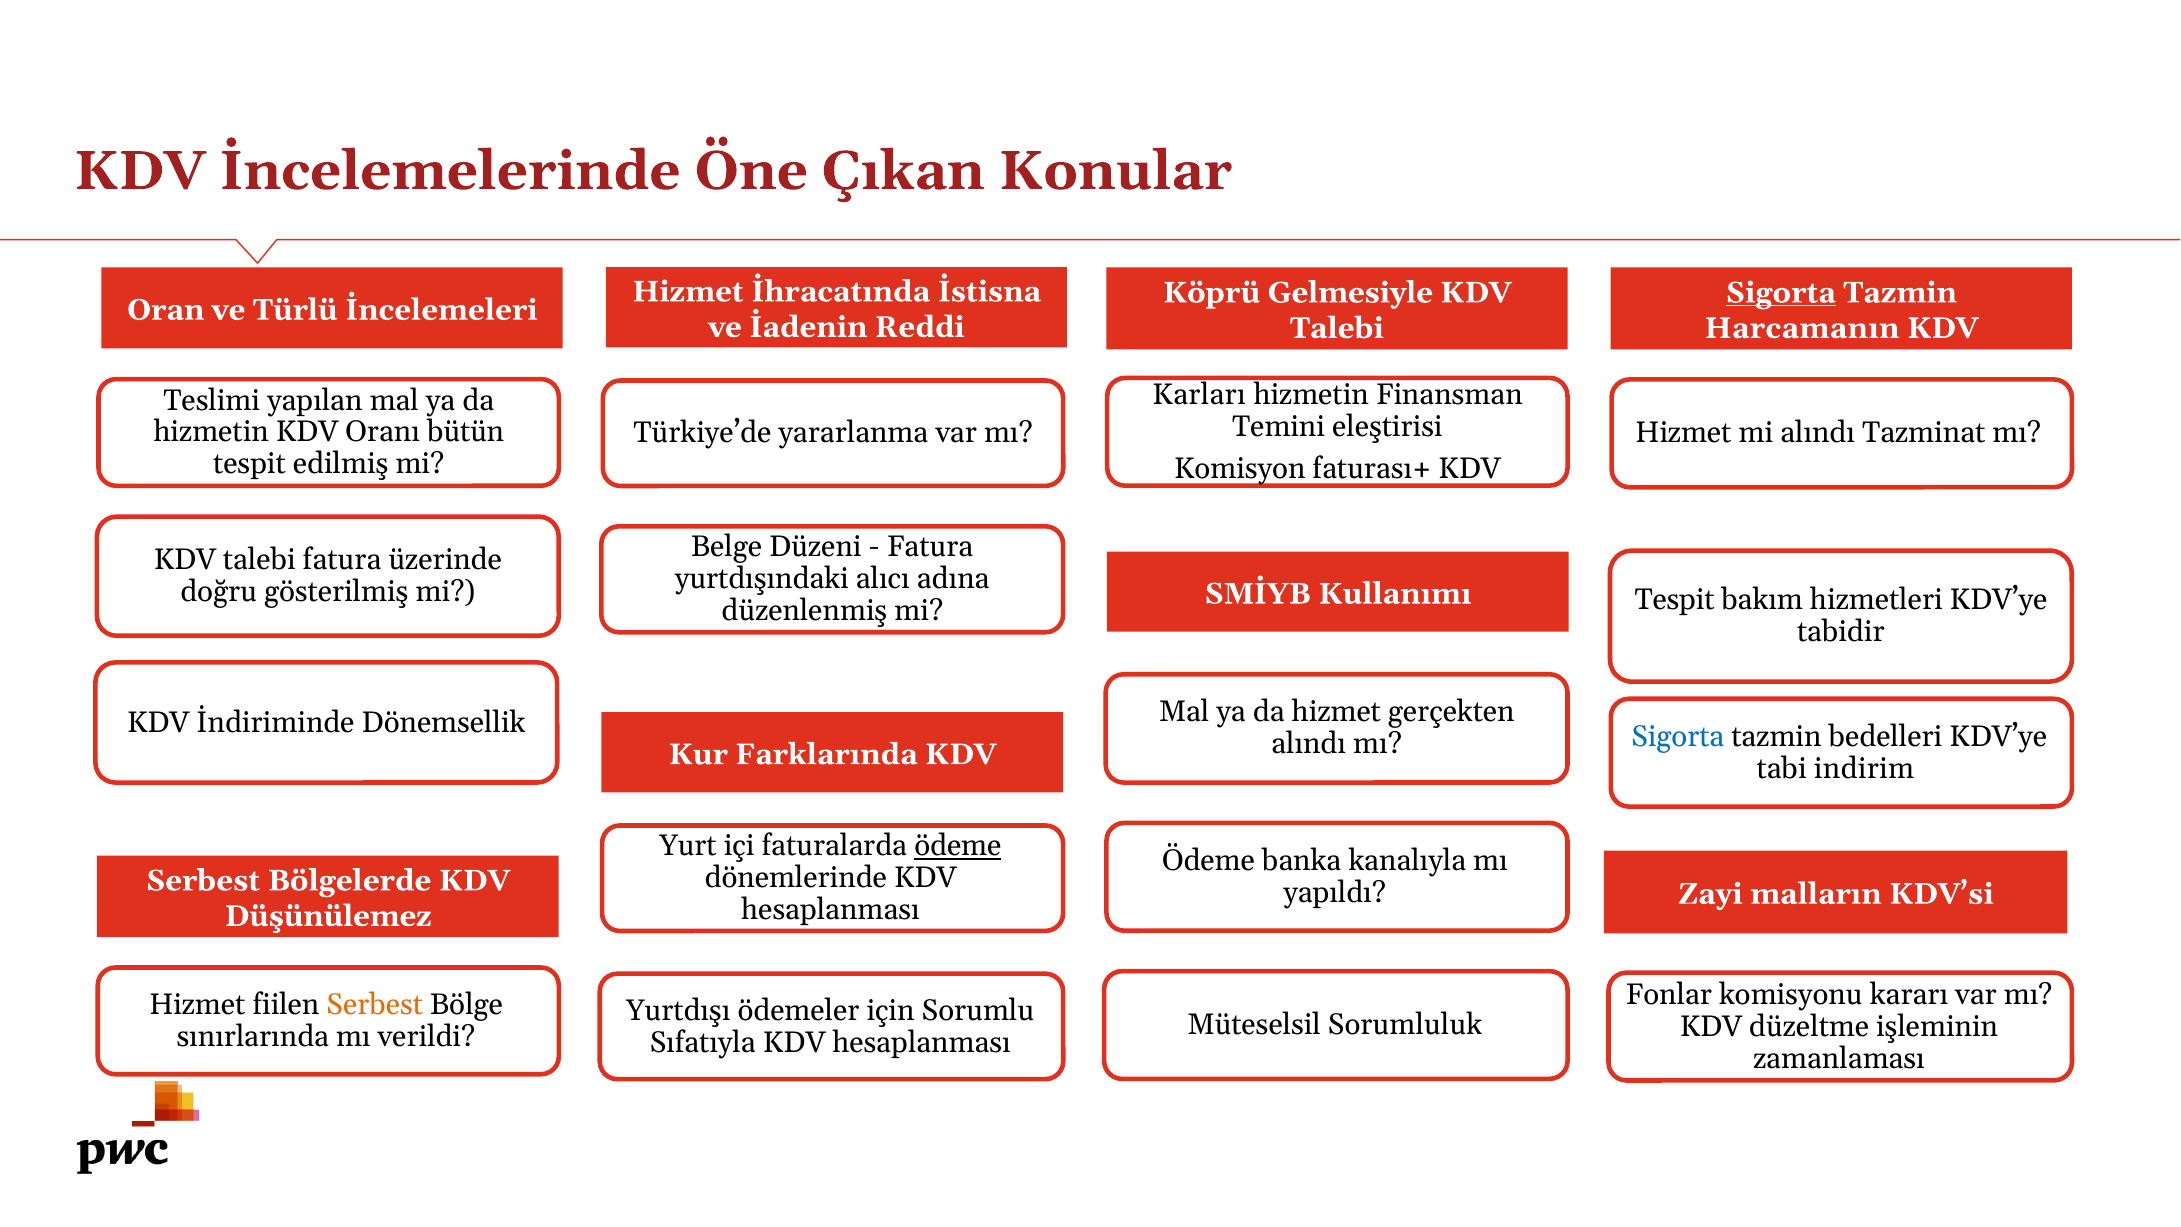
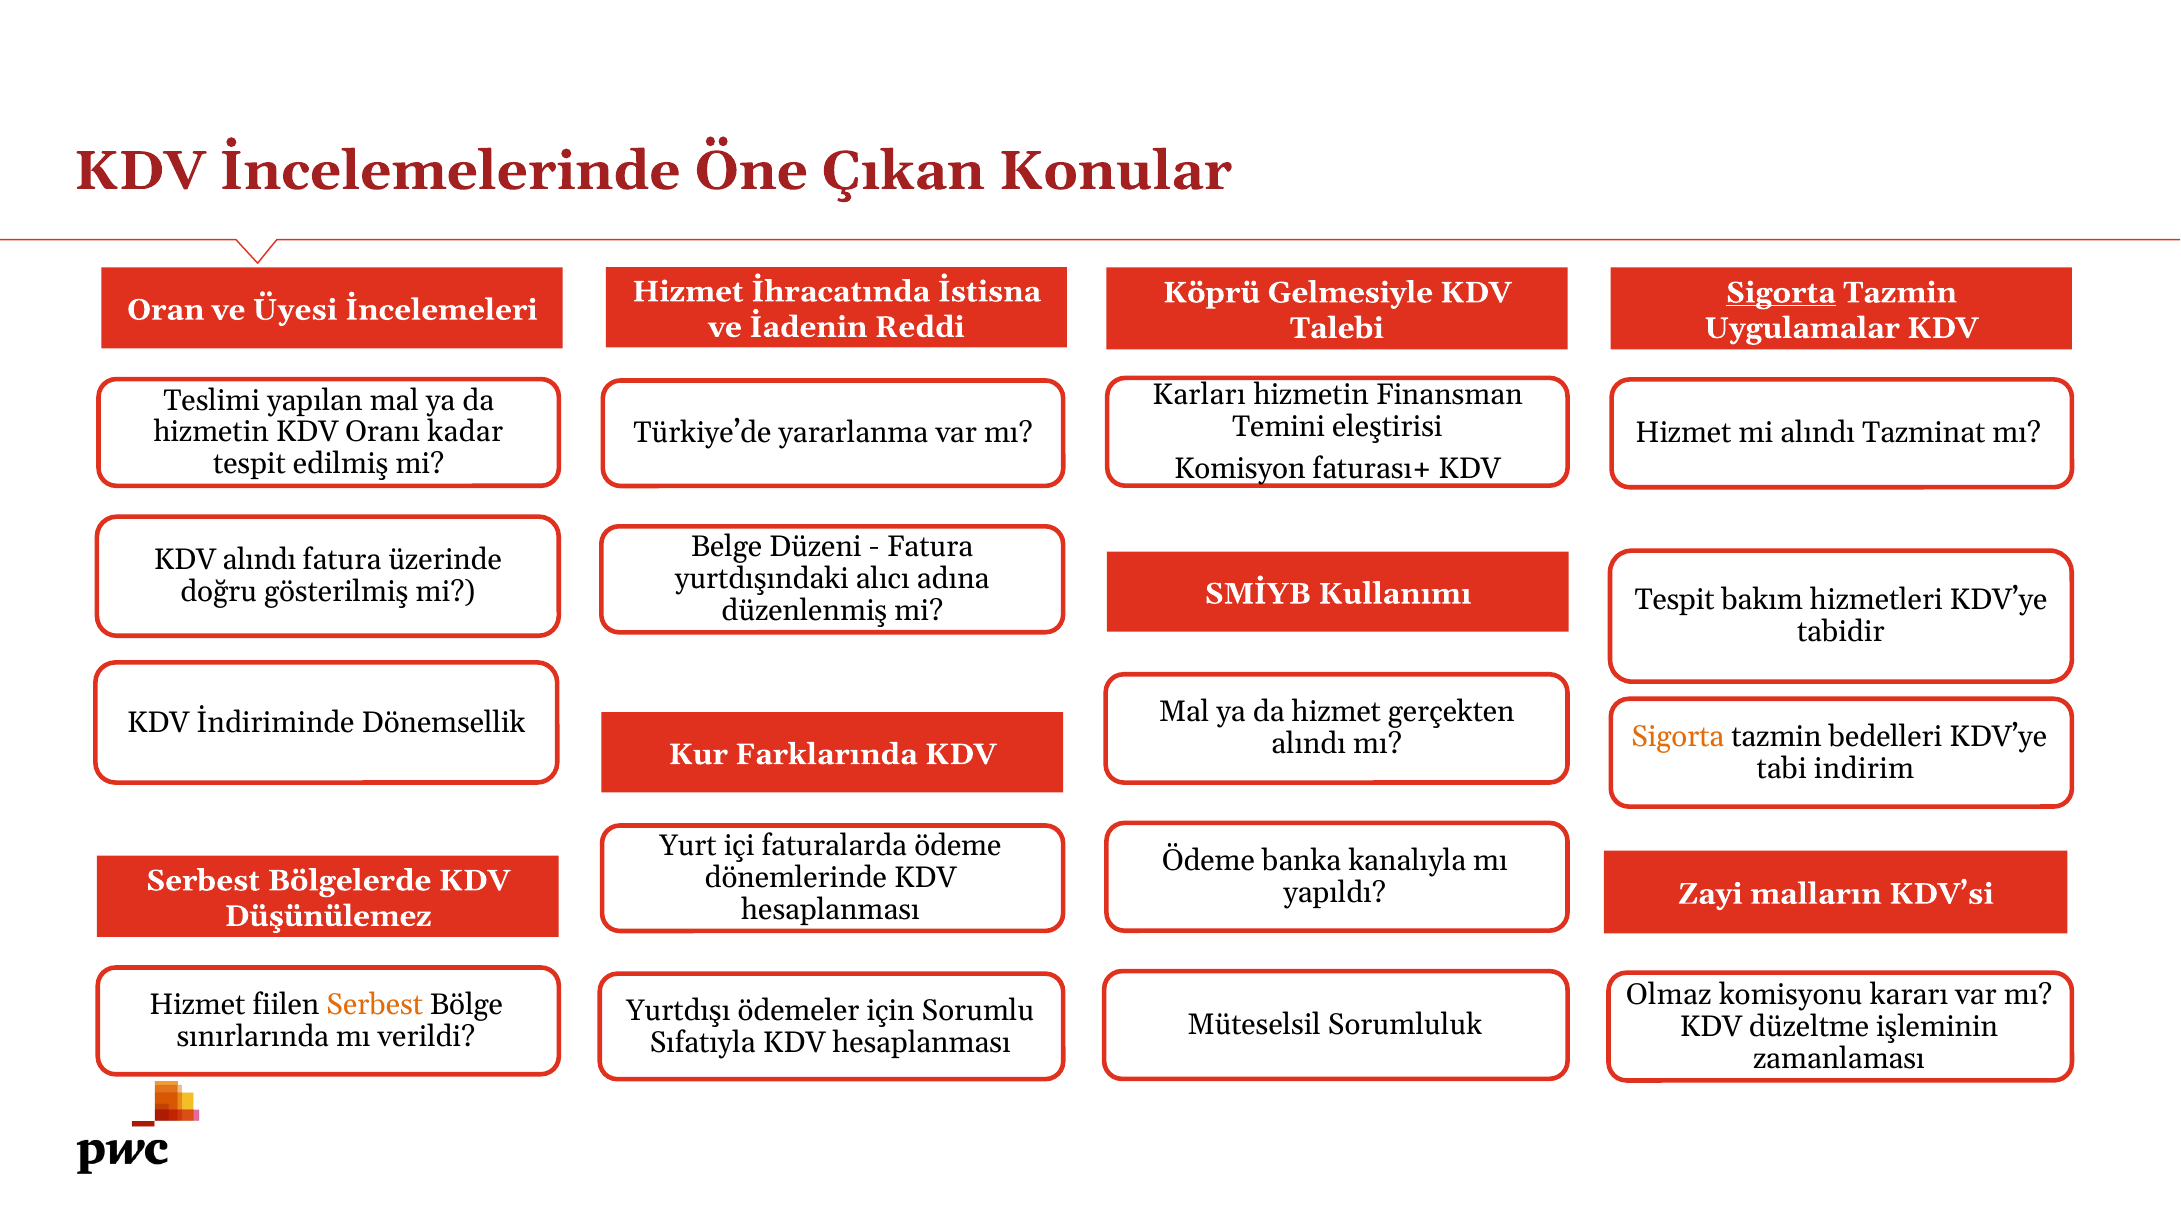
Türlü: Türlü -> Üyesi
Harcamanın: Harcamanın -> Uygulamalar
bütün: bütün -> kadar
talebi at (259, 560): talebi -> alındı
Sigorta at (1678, 737) colour: blue -> orange
ödeme at (958, 846) underline: present -> none
Fonlar: Fonlar -> Olmaz
